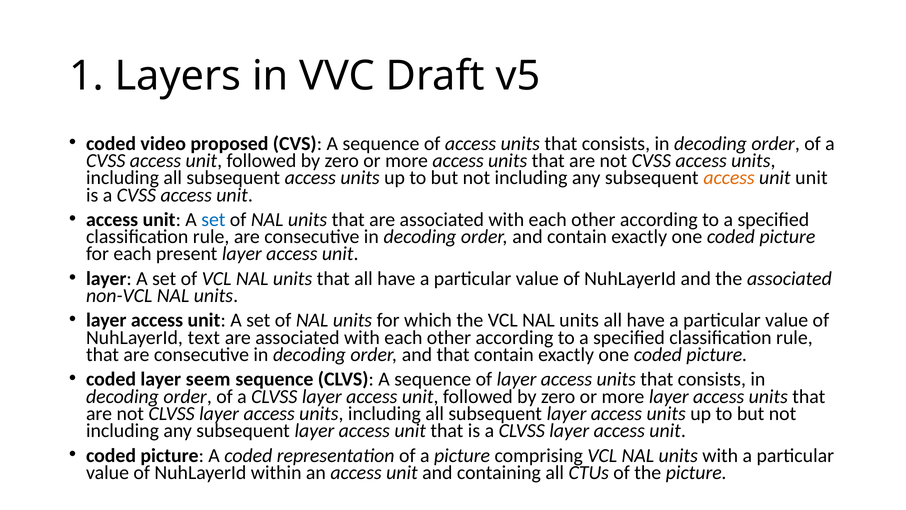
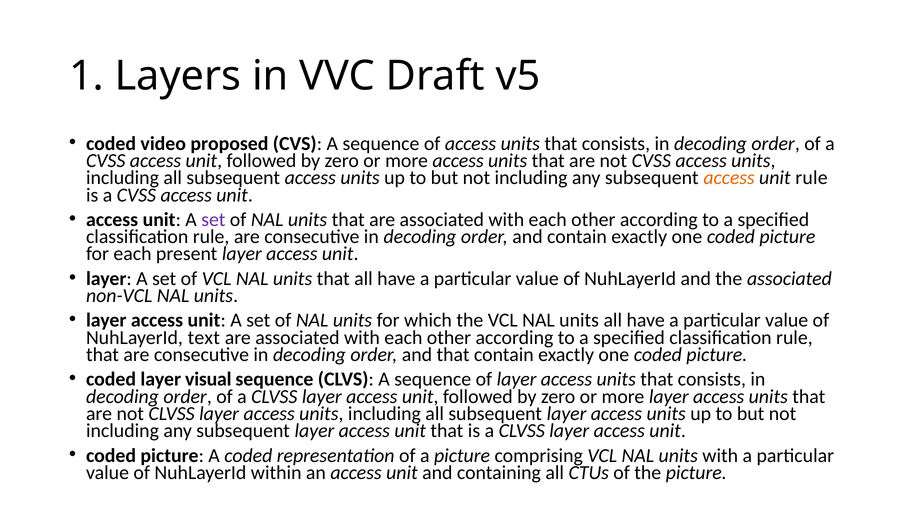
unit unit: unit -> rule
set at (213, 220) colour: blue -> purple
seem: seem -> visual
